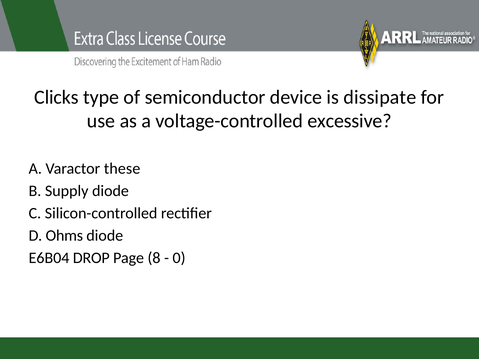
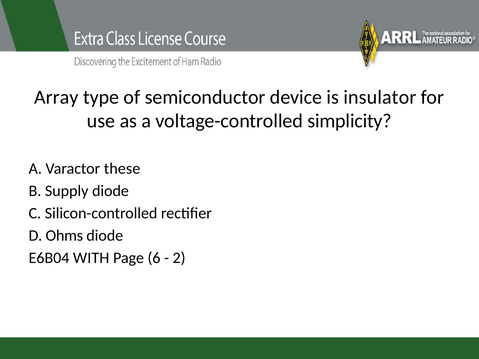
Clicks: Clicks -> Array
dissipate: dissipate -> insulator
excessive: excessive -> simplicity
DROP: DROP -> WITH
8: 8 -> 6
0: 0 -> 2
